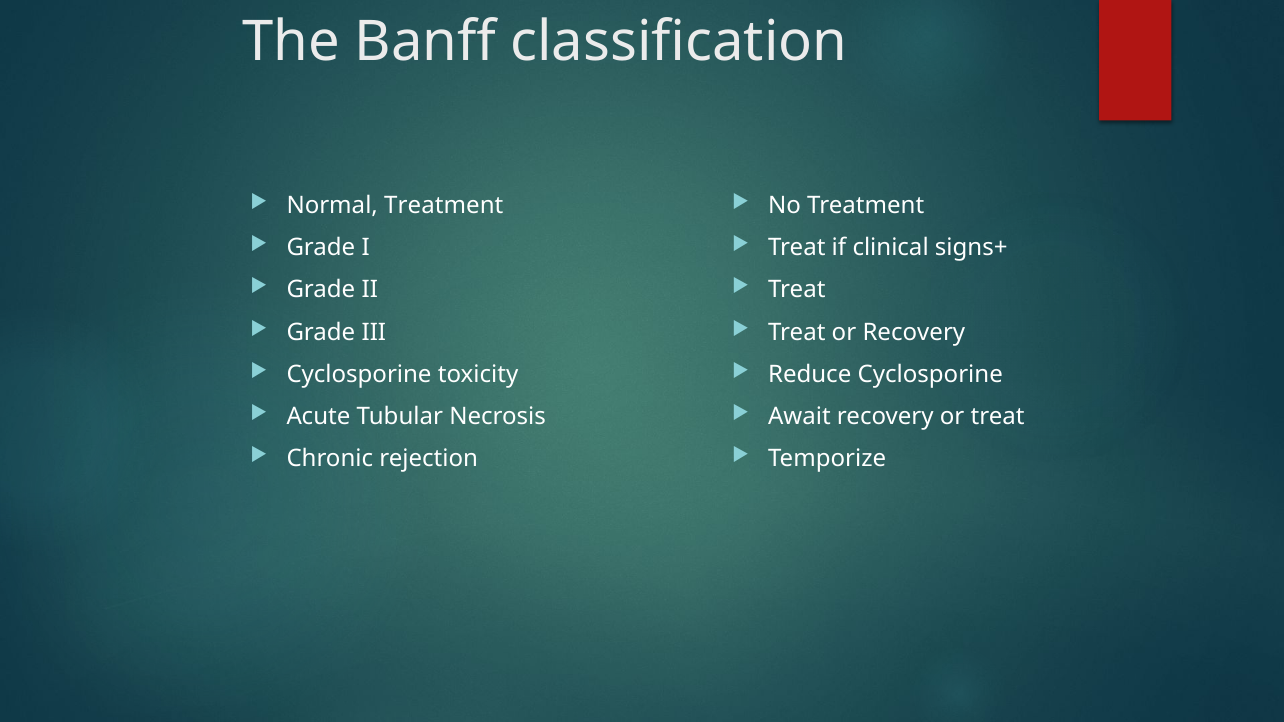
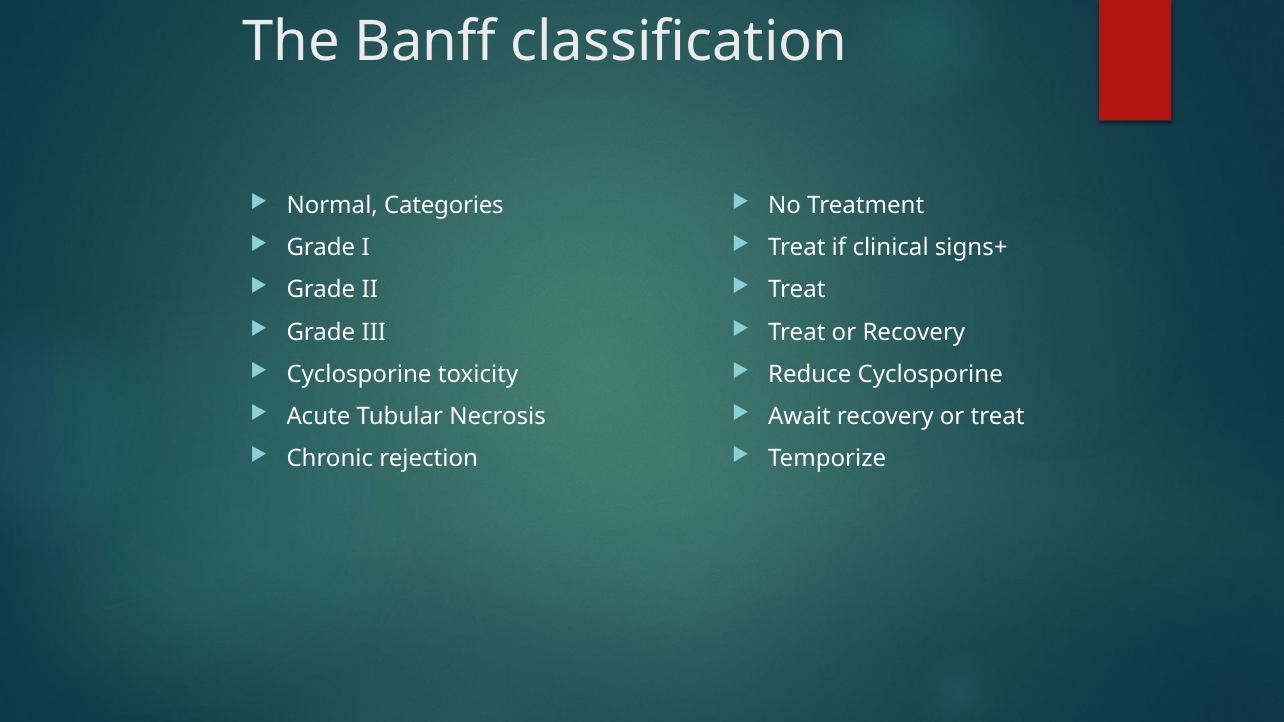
Normal Treatment: Treatment -> Categories
